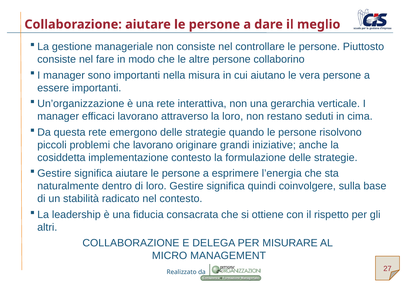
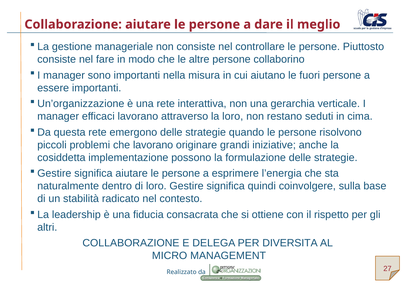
vera: vera -> fuori
implementazione contesto: contesto -> possono
MISURARE: MISURARE -> DIVERSITA
